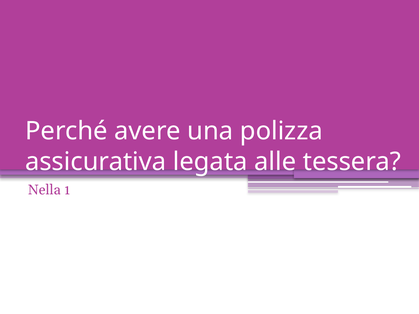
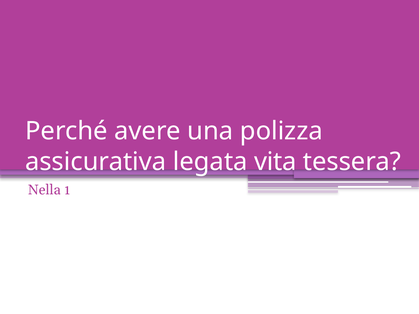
alle: alle -> vita
